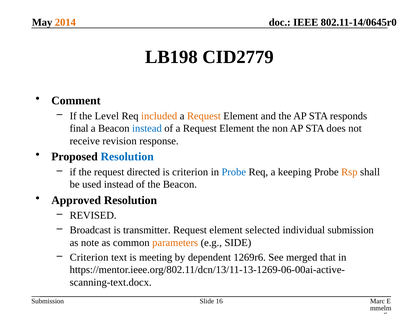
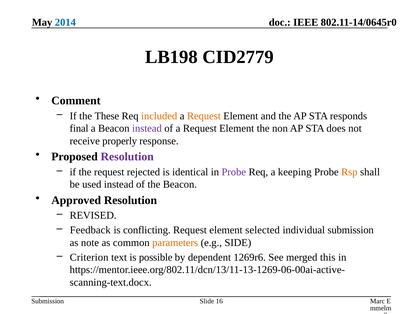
2014 colour: orange -> blue
Level: Level -> These
instead at (147, 129) colour: blue -> purple
revision: revision -> properly
Resolution at (127, 157) colour: blue -> purple
directed: directed -> rejected
is criterion: criterion -> identical
Probe at (234, 172) colour: blue -> purple
Broadcast: Broadcast -> Feedback
transmitter: transmitter -> conflicting
meeting: meeting -> possible
that: that -> this
